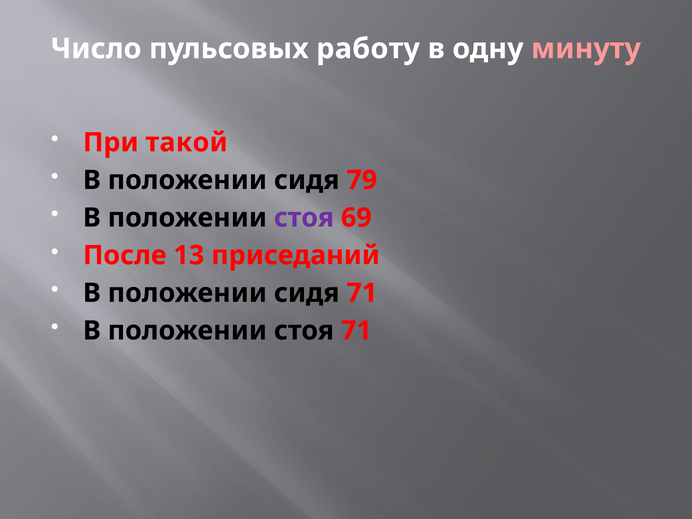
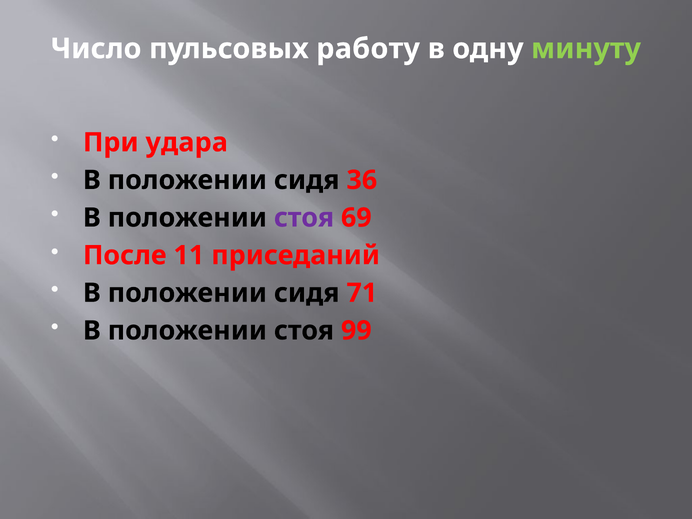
минуту colour: pink -> light green
такой: такой -> удара
79: 79 -> 36
13: 13 -> 11
стоя 71: 71 -> 99
